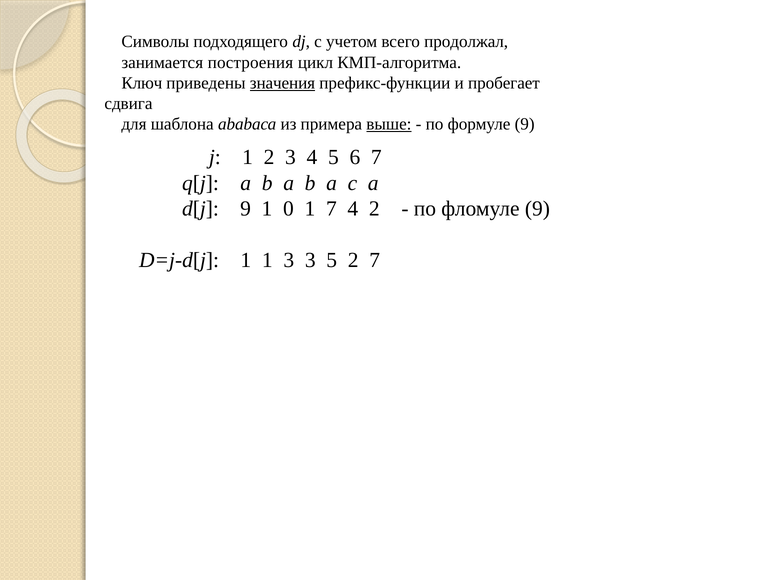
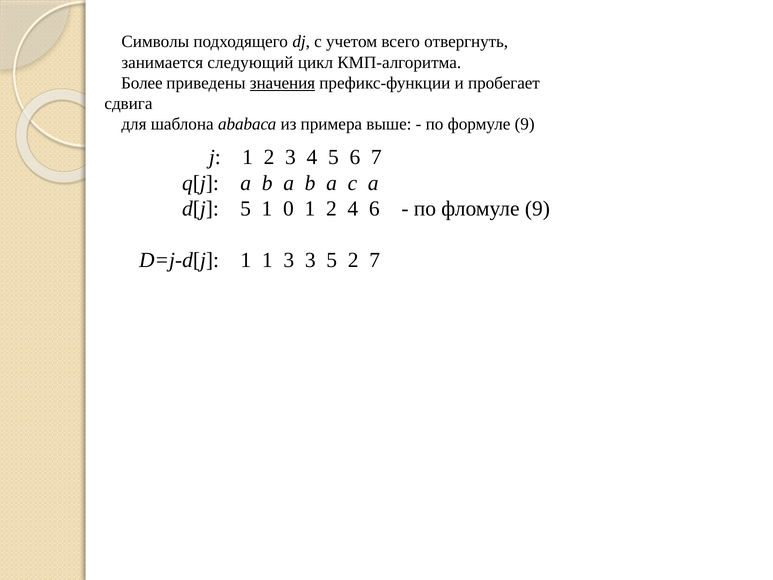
продолжал: продолжал -> отвергнуть
построения: построения -> следующий
Ключ: Ключ -> Более
выше underline: present -> none
d[j 9: 9 -> 5
0 1 7: 7 -> 2
4 2: 2 -> 6
